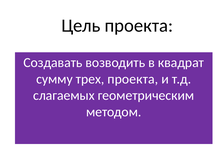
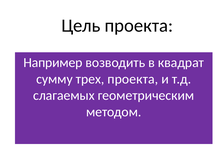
Создавать: Создавать -> Например
